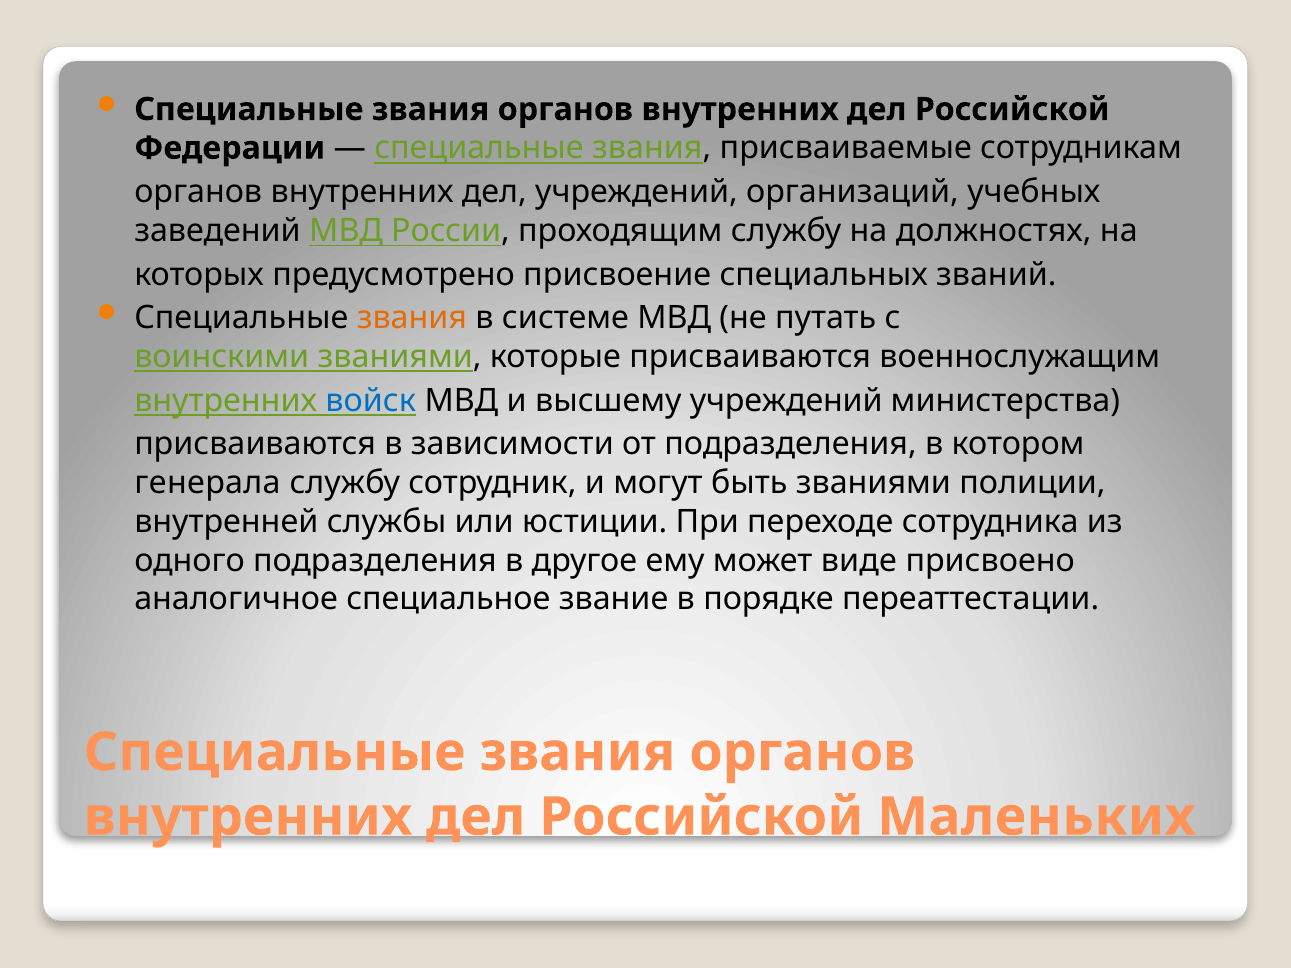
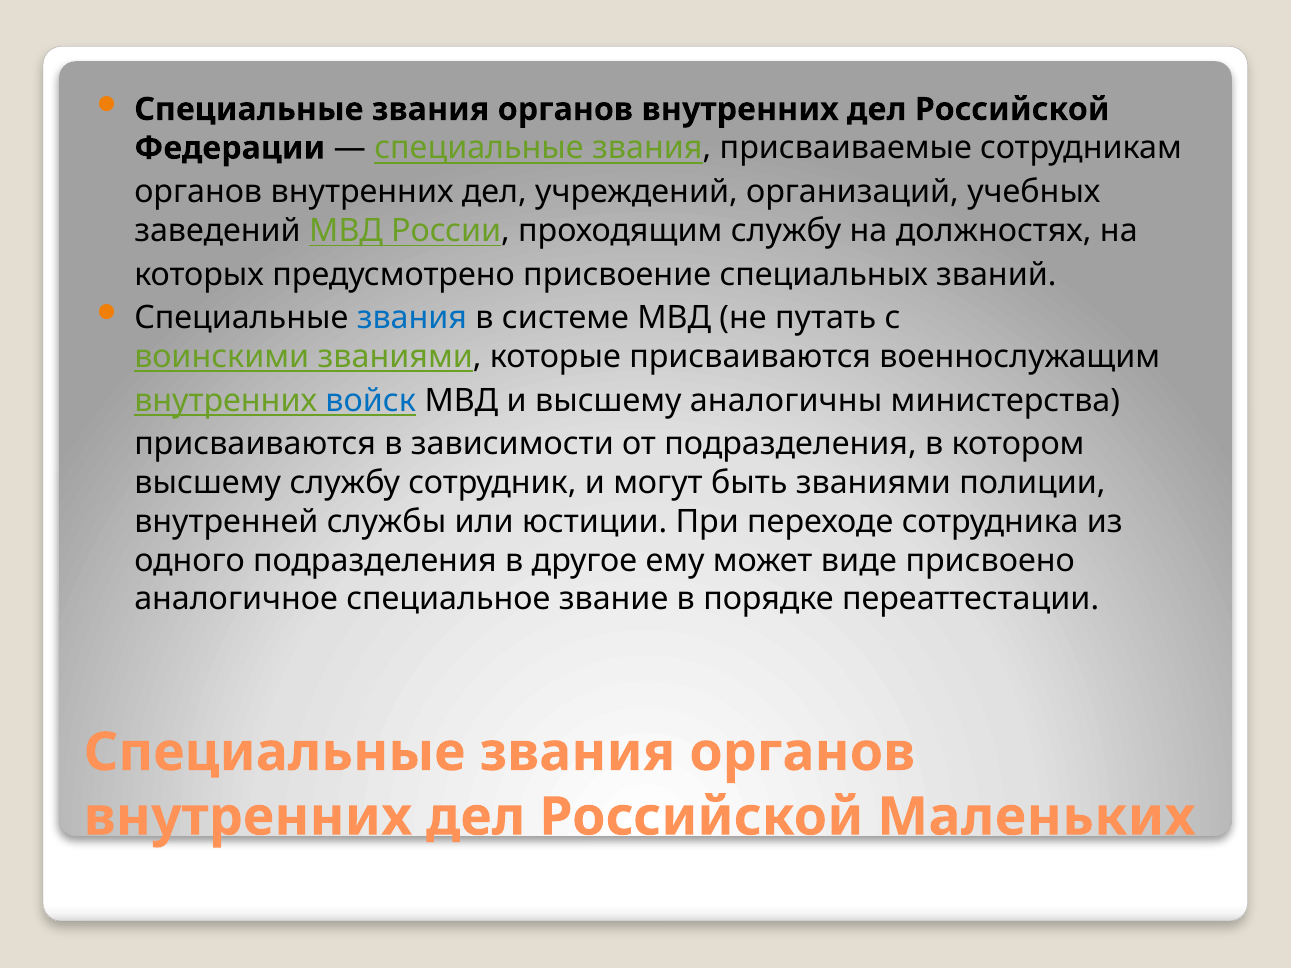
звания at (412, 318) colour: orange -> blue
высшему учреждений: учреждений -> аналогичны
генерала at (208, 483): генерала -> высшему
